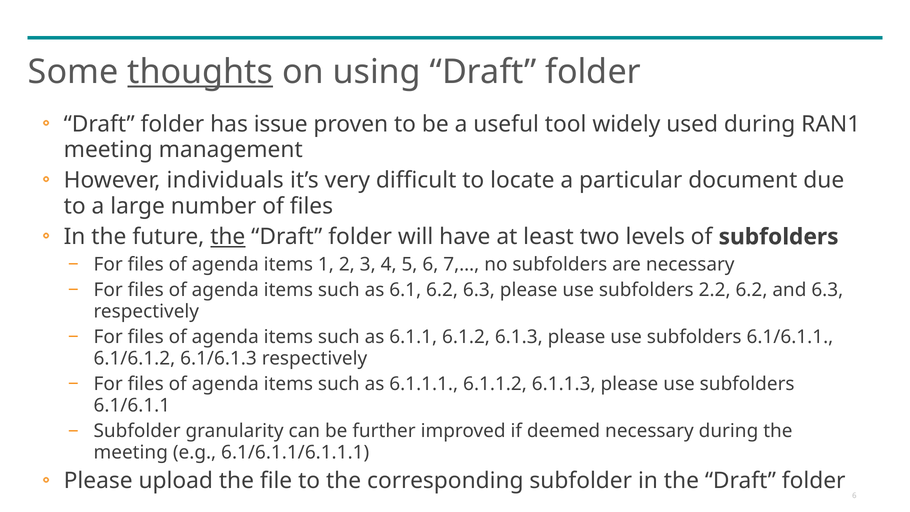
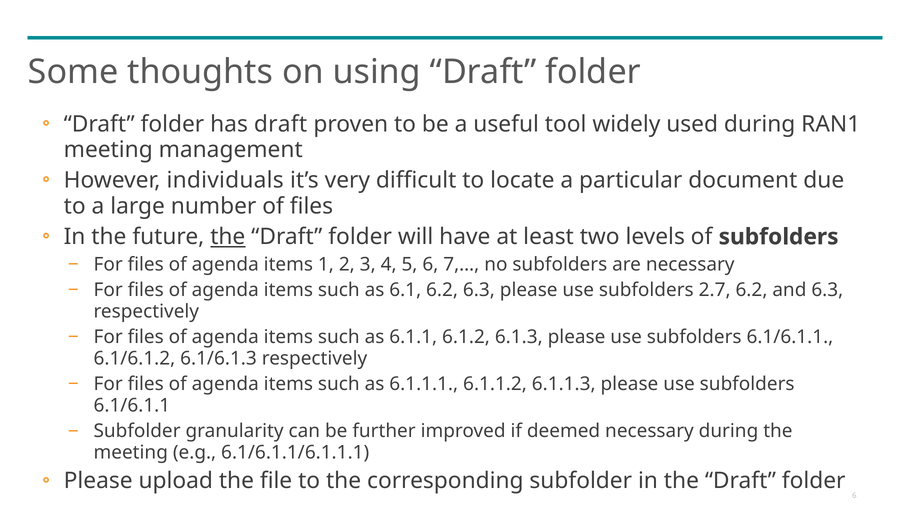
thoughts underline: present -> none
has issue: issue -> draft
2.2: 2.2 -> 2.7
